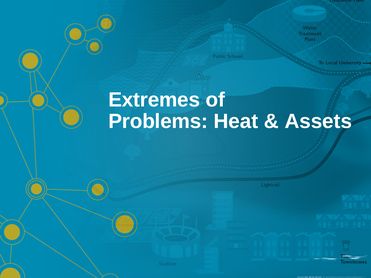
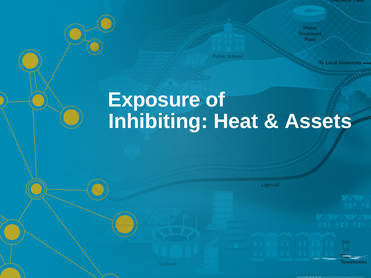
Extremes: Extremes -> Exposure
Problems: Problems -> Inhibiting
